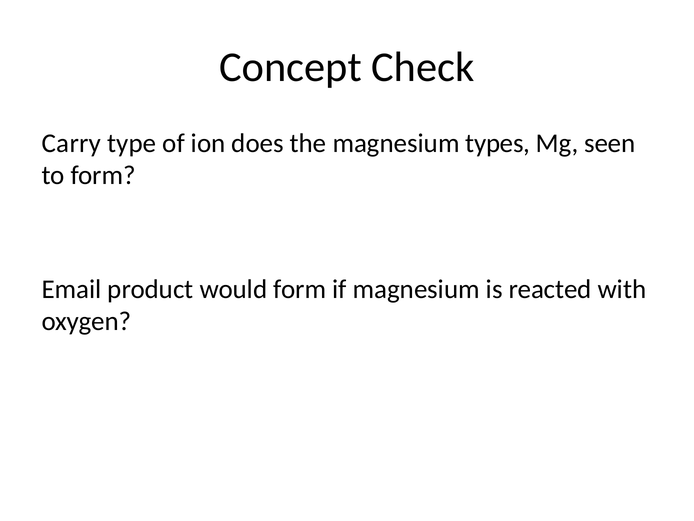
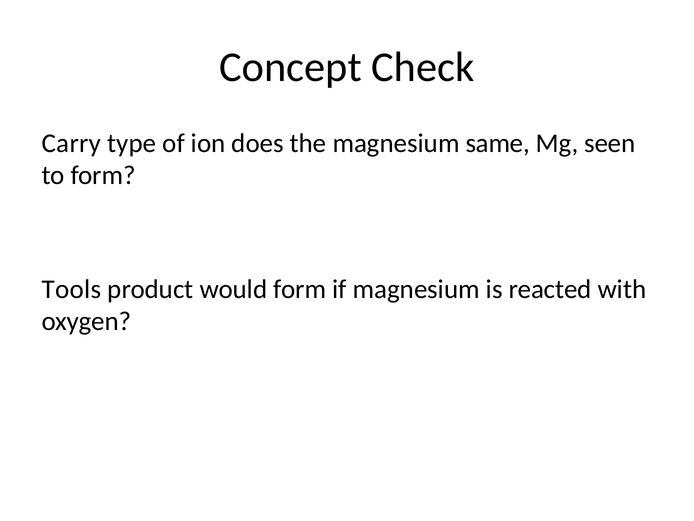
types: types -> same
Email: Email -> Tools
